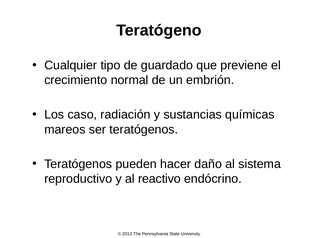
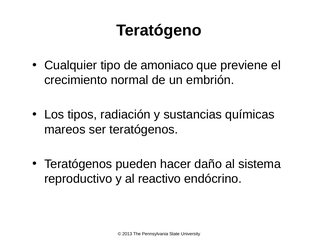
guardado: guardado -> amoniaco
caso: caso -> tipos
